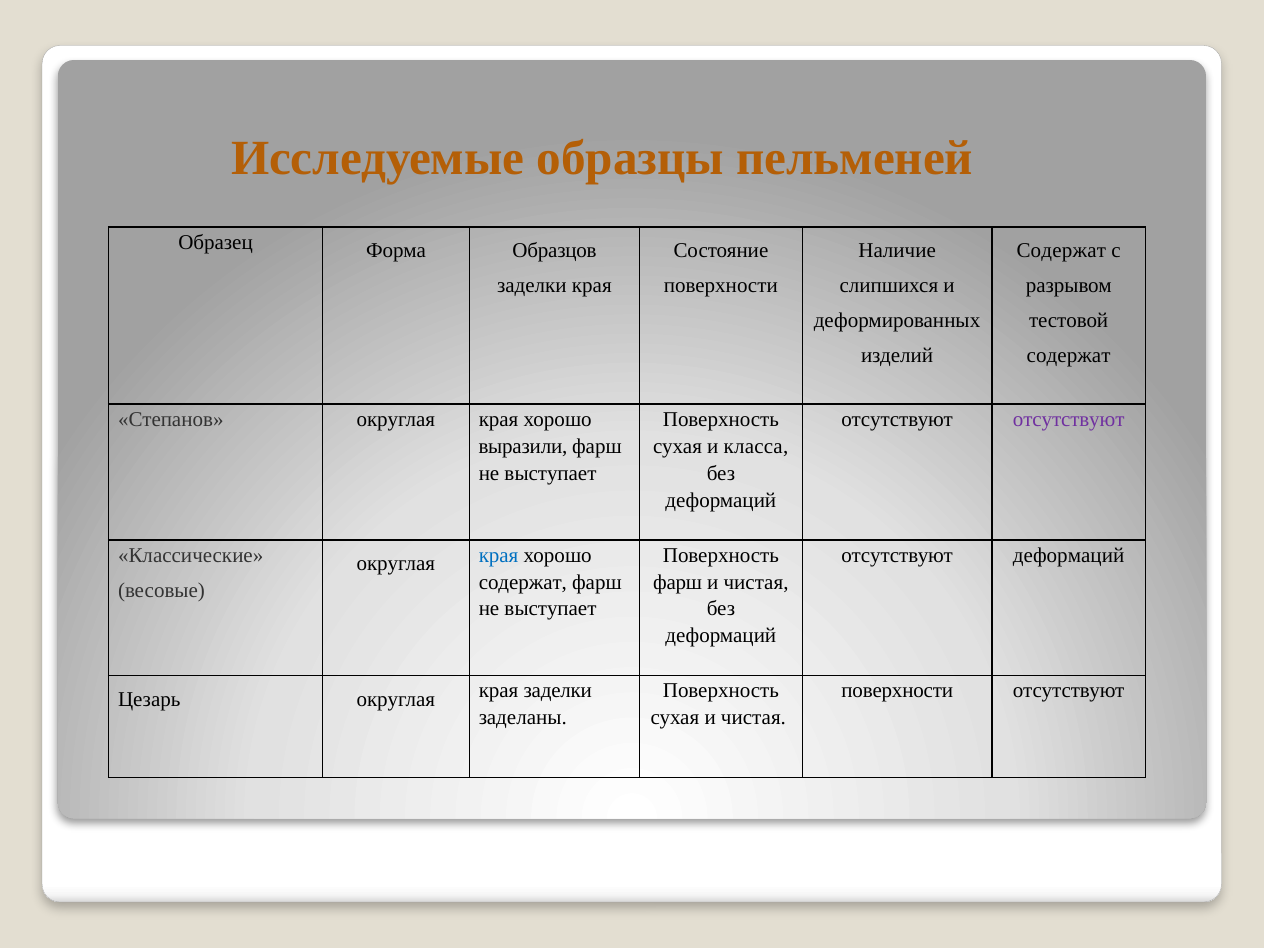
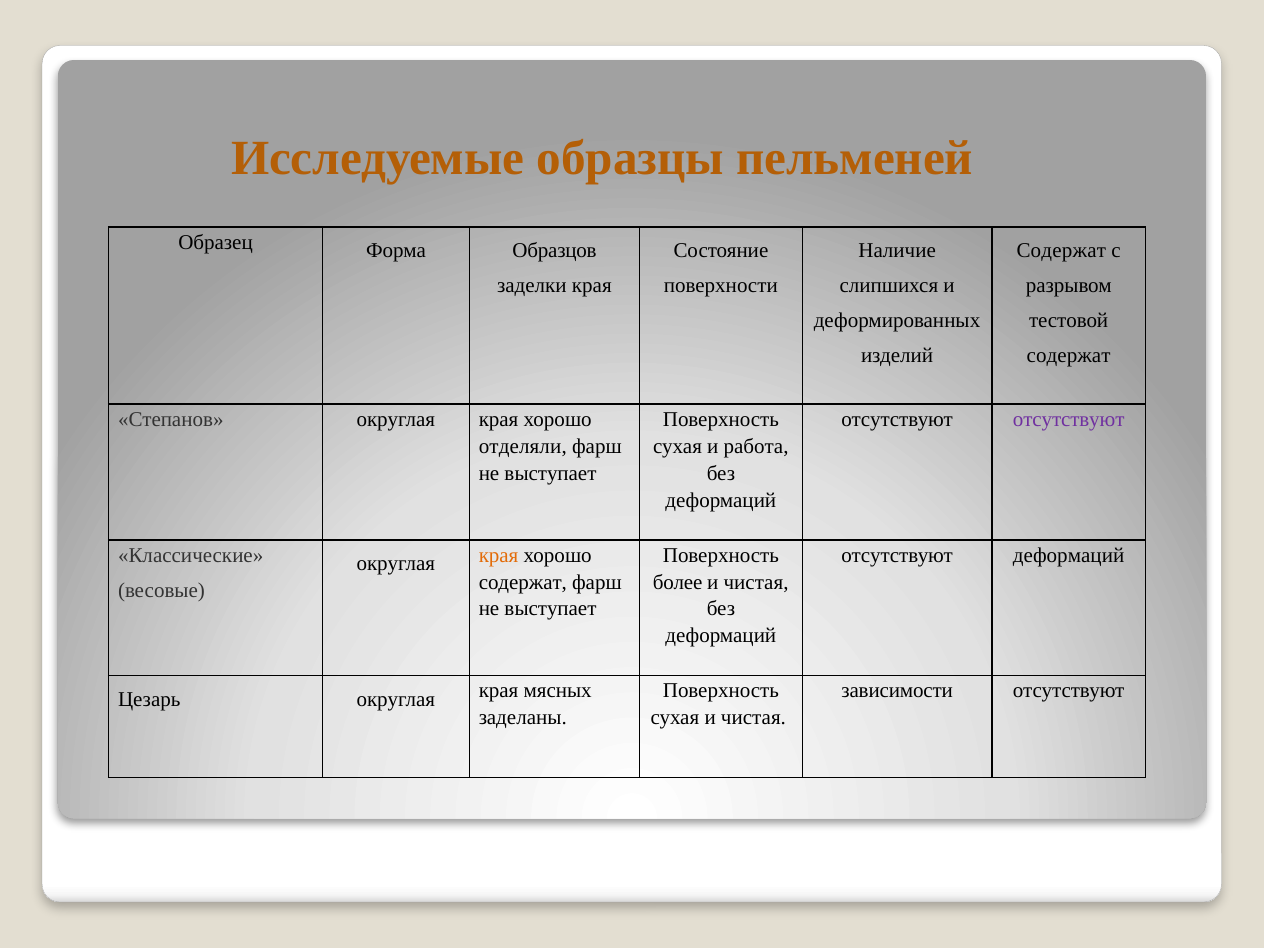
выразили: выразили -> отделяли
класса: класса -> работа
края at (499, 555) colour: blue -> orange
фарш at (678, 582): фарш -> более
поверхности at (897, 691): поверхности -> зависимости
края заделки: заделки -> мясных
